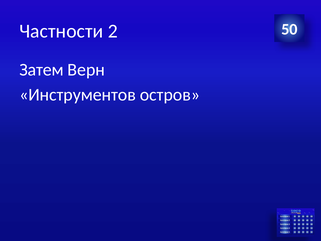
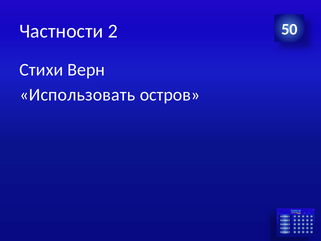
Затем: Затем -> Стихи
Инструментов: Инструментов -> Использовать
